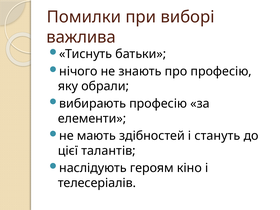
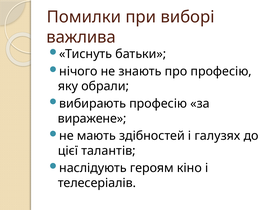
елементи: елементи -> виражене
стануть: стануть -> галузях
